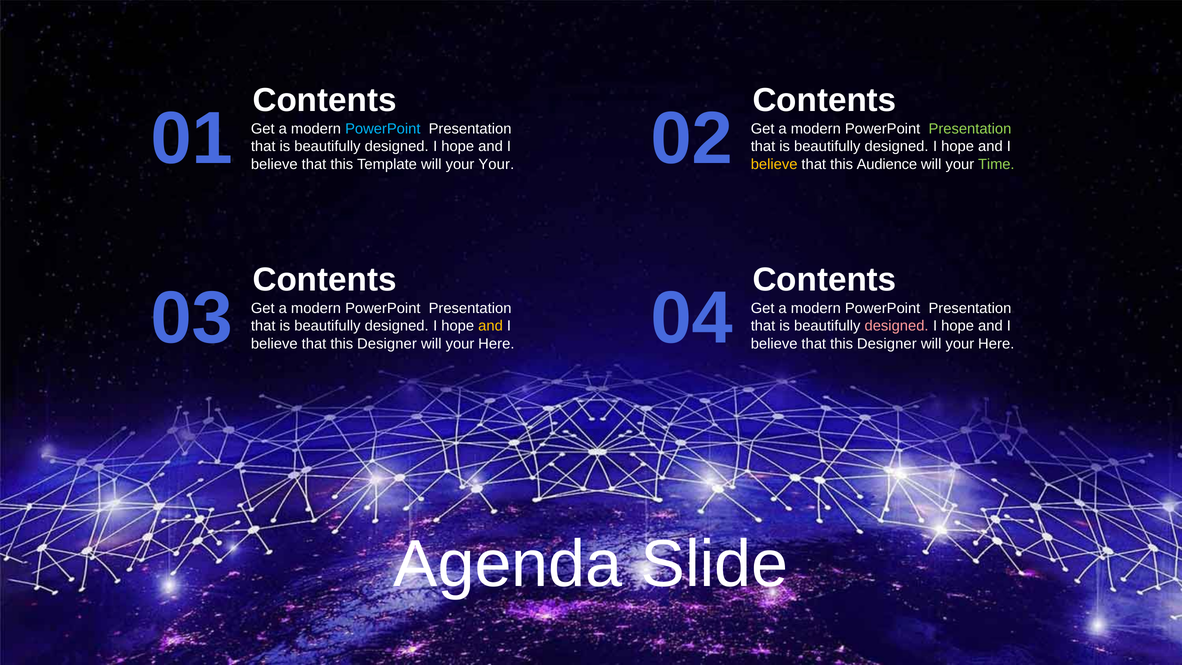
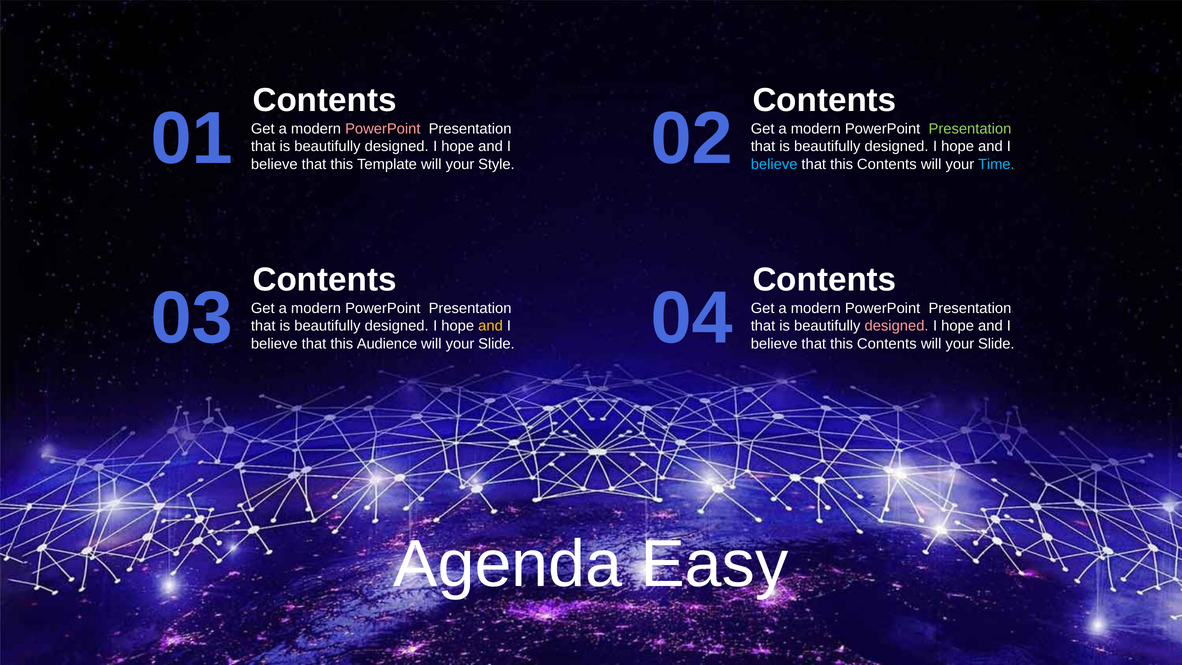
PowerPoint at (383, 129) colour: light blue -> pink
your Your: Your -> Style
believe at (774, 164) colour: yellow -> light blue
Audience at (887, 164): Audience -> Contents
Time colour: light green -> light blue
Designer at (387, 344): Designer -> Audience
Here at (496, 344): Here -> Slide
Designer at (887, 344): Designer -> Contents
Here at (996, 344): Here -> Slide
Slide: Slide -> Easy
